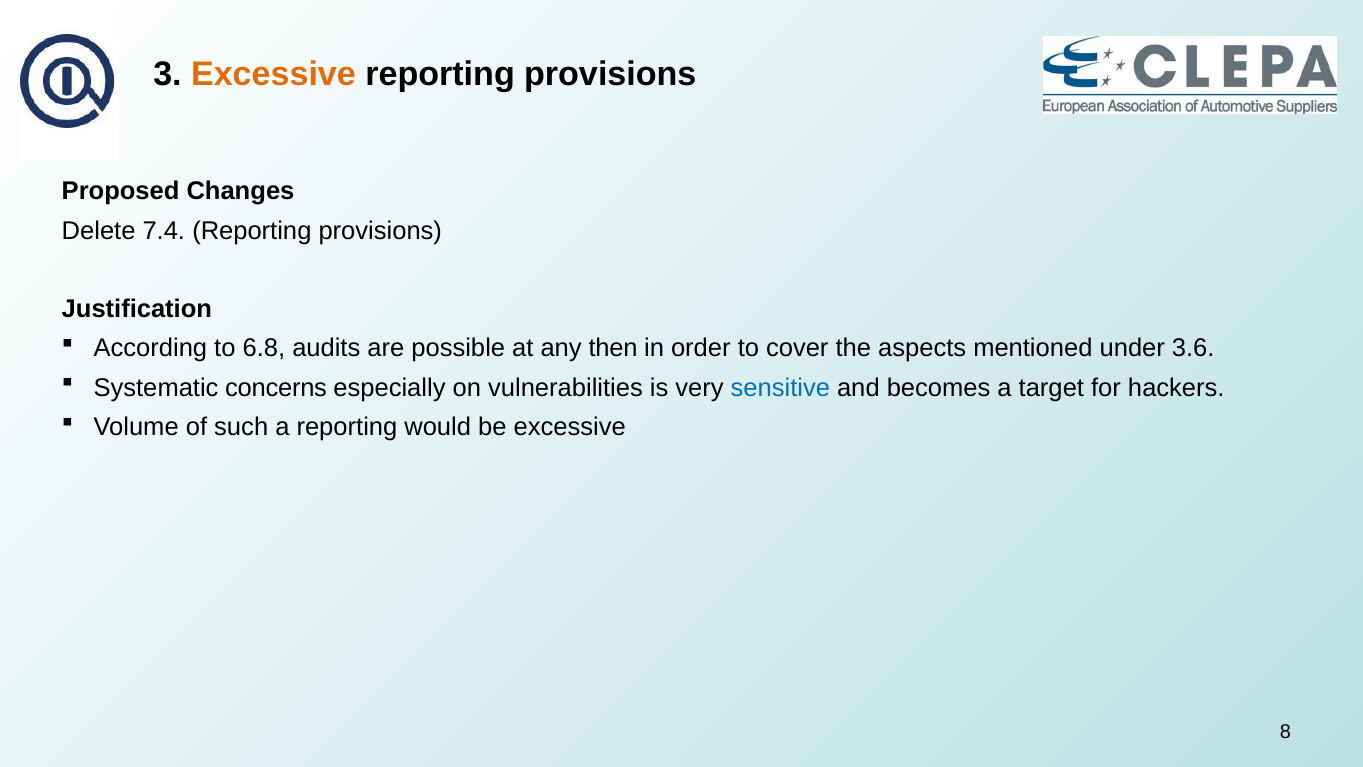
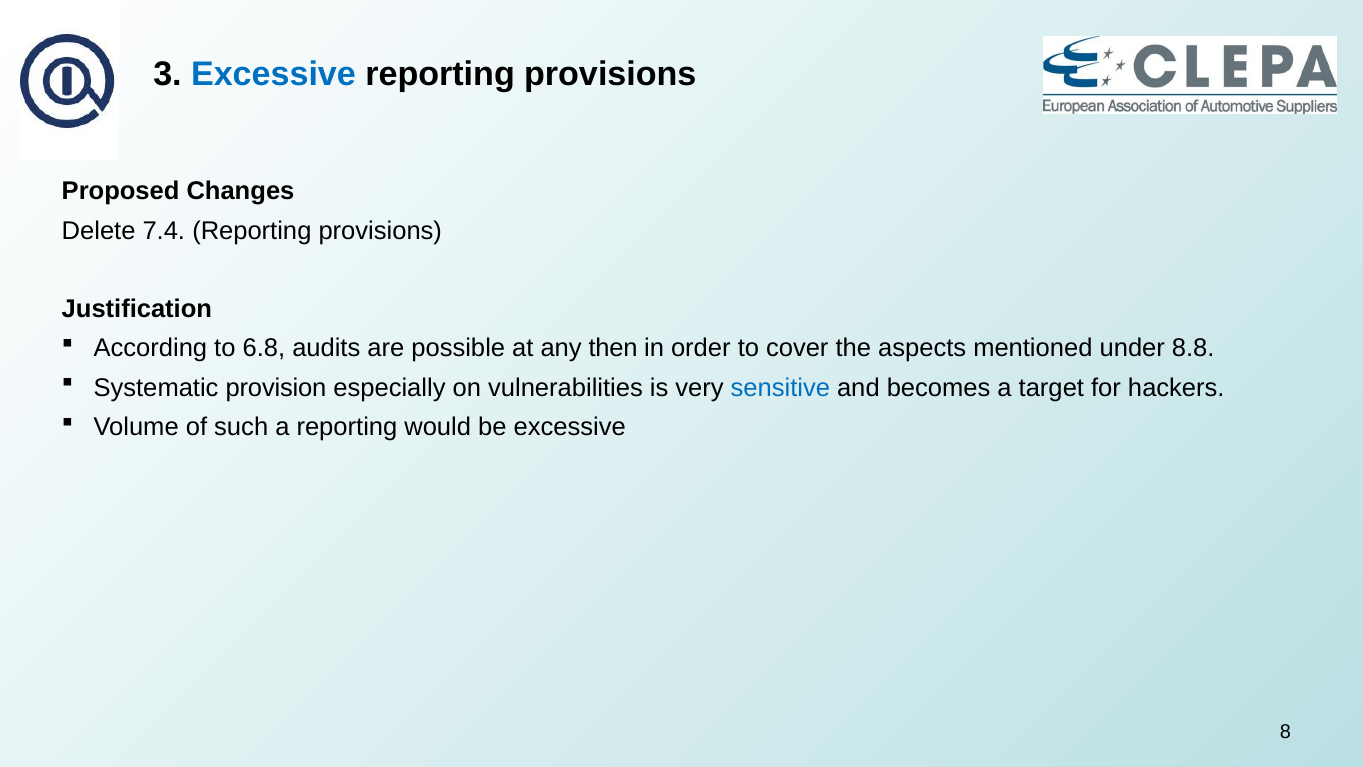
Excessive at (273, 74) colour: orange -> blue
3.6: 3.6 -> 8.8
concerns: concerns -> provision
